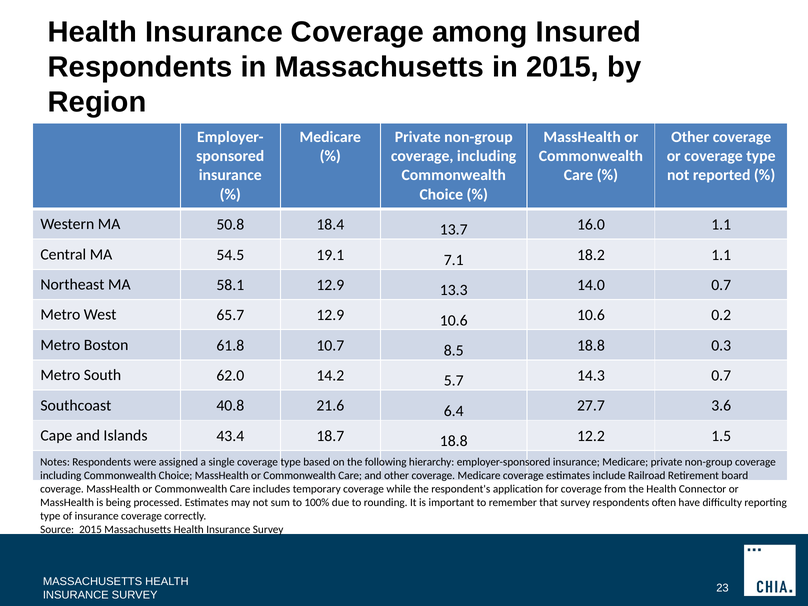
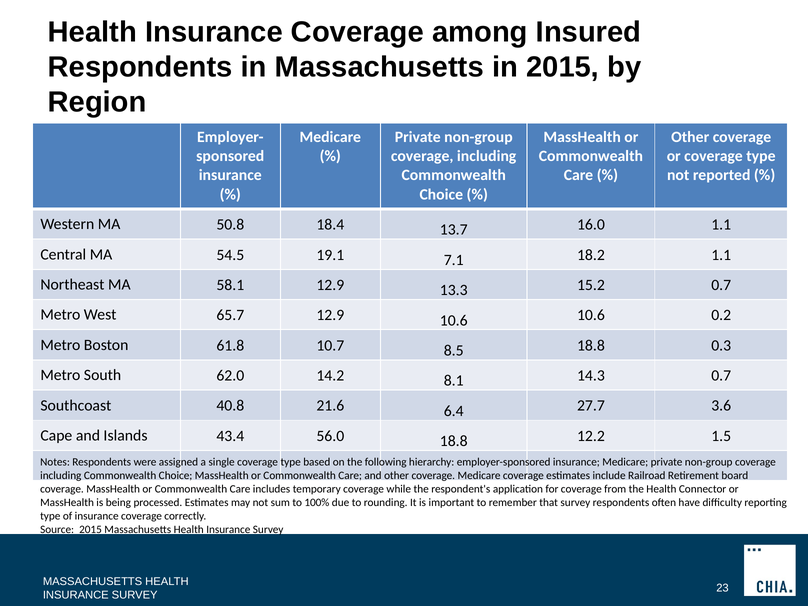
14.0: 14.0 -> 15.2
5.7: 5.7 -> 8.1
18.7: 18.7 -> 56.0
